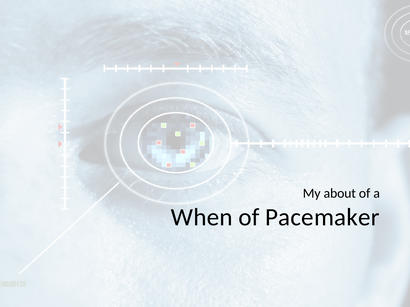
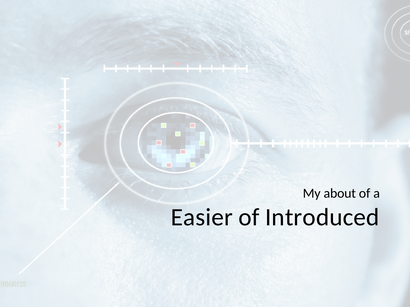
When: When -> Easier
Pacemaker: Pacemaker -> Introduced
